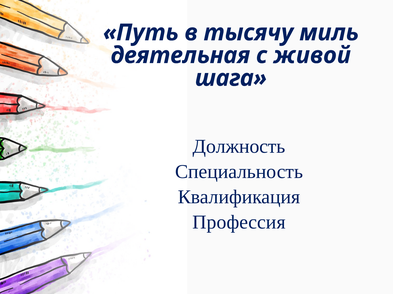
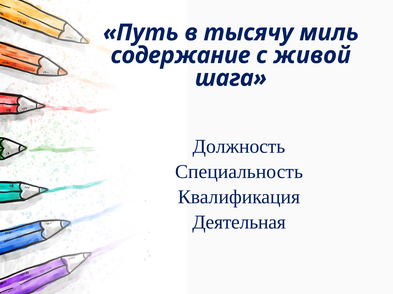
деятельная: деятельная -> содержание
Профессия: Профессия -> Деятельная
